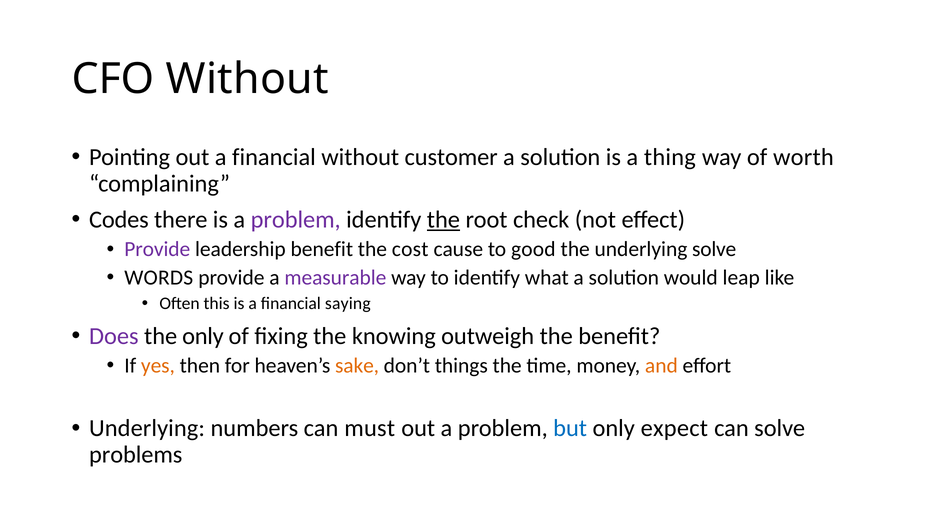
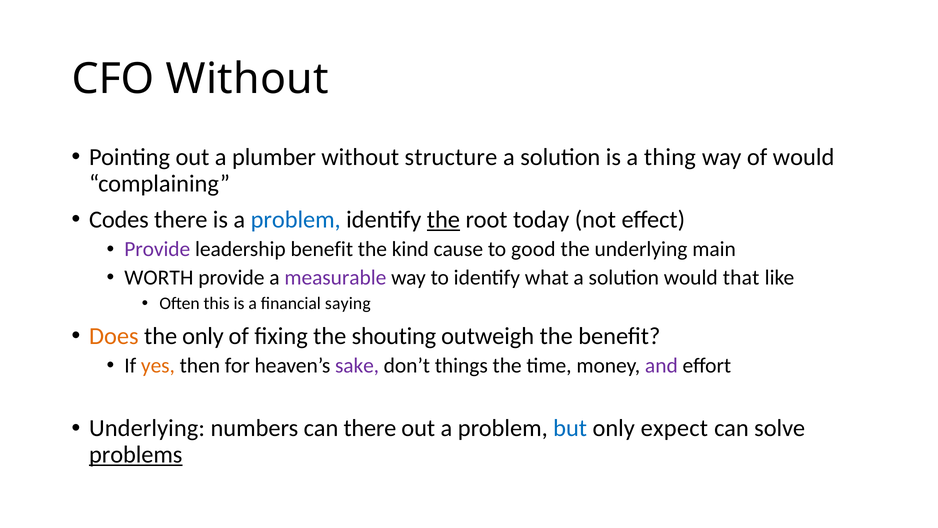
out a financial: financial -> plumber
customer: customer -> structure
of worth: worth -> would
problem at (296, 220) colour: purple -> blue
check: check -> today
cost: cost -> kind
underlying solve: solve -> main
WORDS: WORDS -> WORTH
leap: leap -> that
Does colour: purple -> orange
knowing: knowing -> shouting
sake colour: orange -> purple
and colour: orange -> purple
can must: must -> there
problems underline: none -> present
